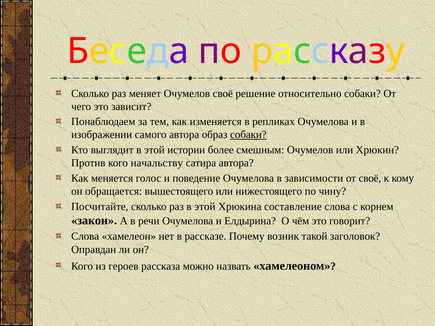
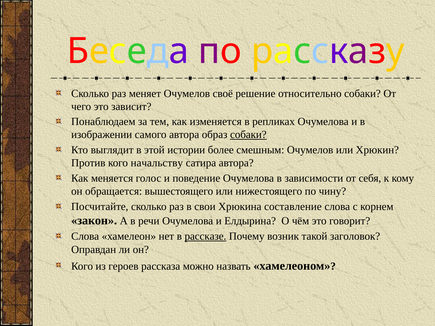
от своё: своё -> себя
раз в этой: этой -> свои
рассказе underline: none -> present
